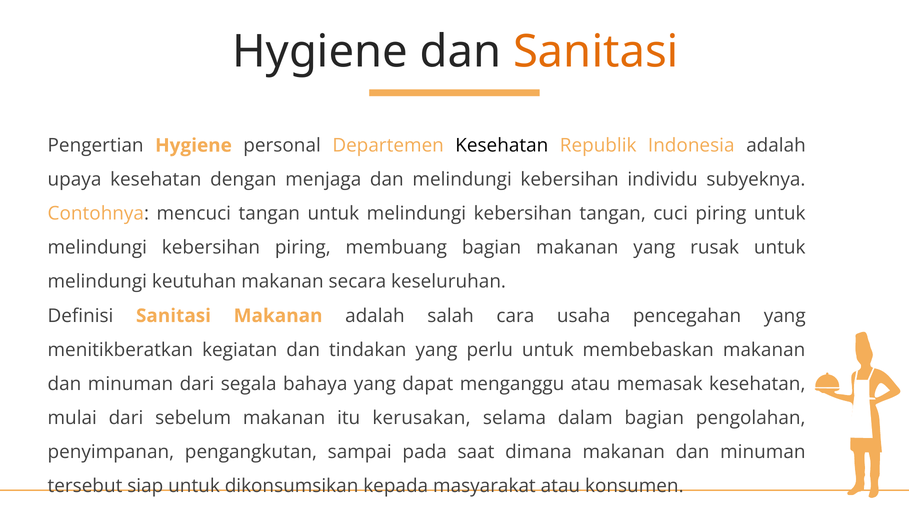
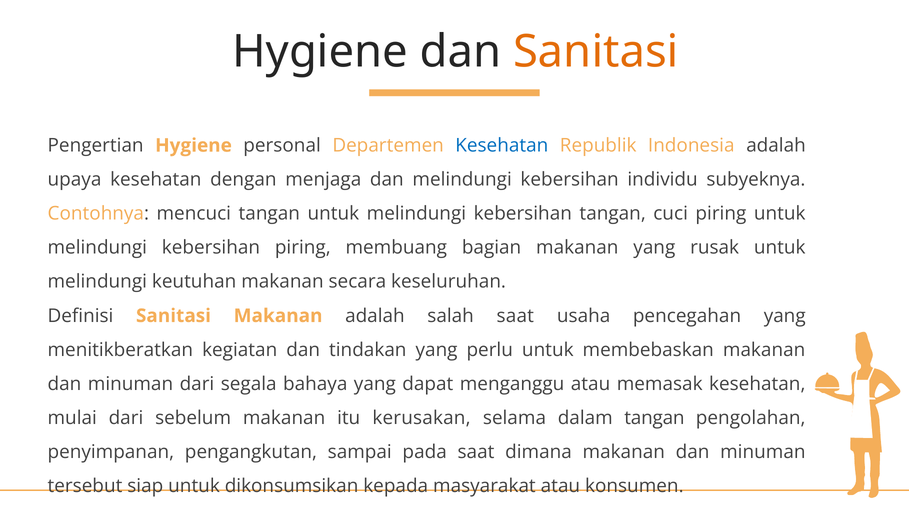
Kesehatan at (502, 146) colour: black -> blue
salah cara: cara -> saat
dalam bagian: bagian -> tangan
